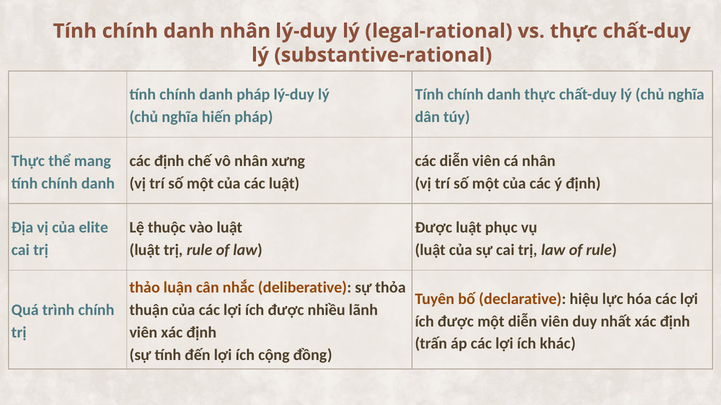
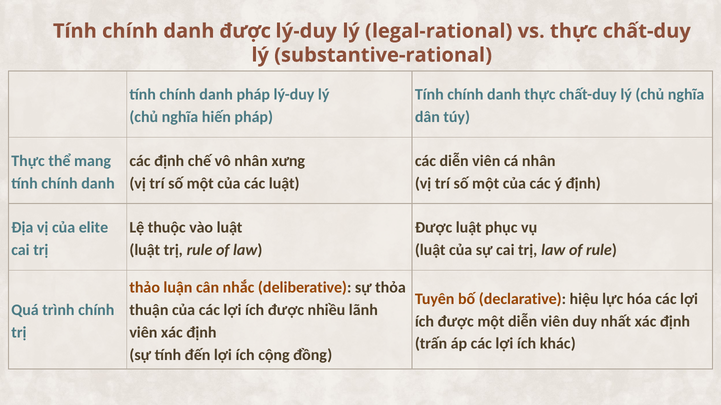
danh nhân: nhân -> được
